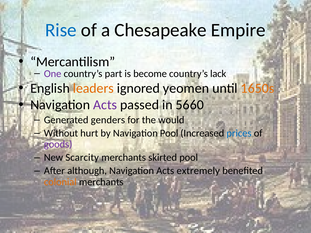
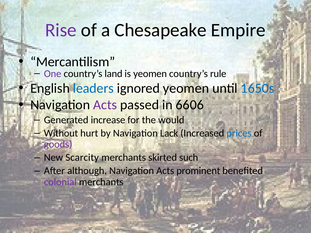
Rise colour: blue -> purple
part: part -> land
is become: become -> yeomen
lack: lack -> rule
leaders colour: orange -> blue
1650s colour: orange -> blue
5660: 5660 -> 6606
genders: genders -> increase
Navigation Pool: Pool -> Lack
skirted pool: pool -> such
extremely: extremely -> prominent
colonial colour: orange -> purple
